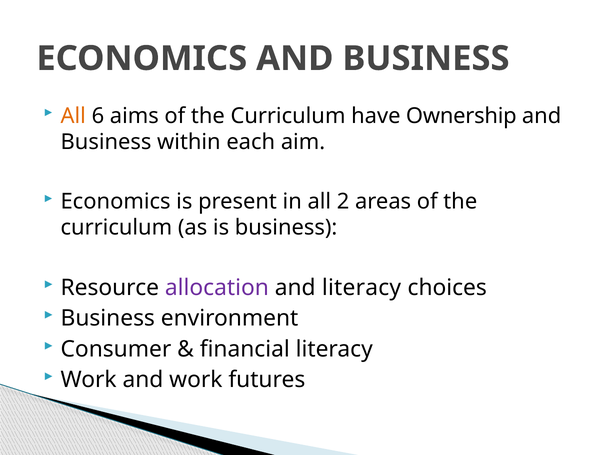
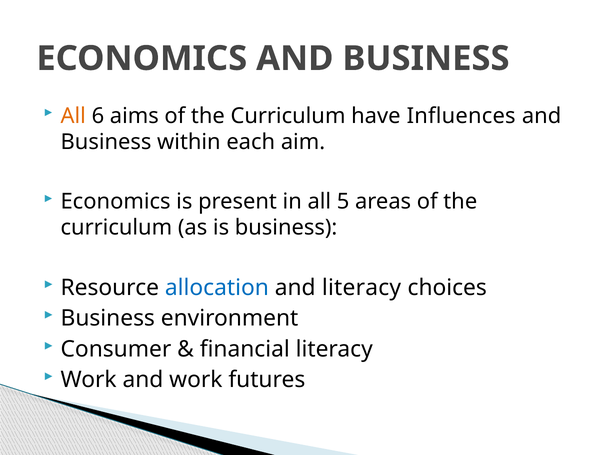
Ownership: Ownership -> Influences
2: 2 -> 5
allocation colour: purple -> blue
